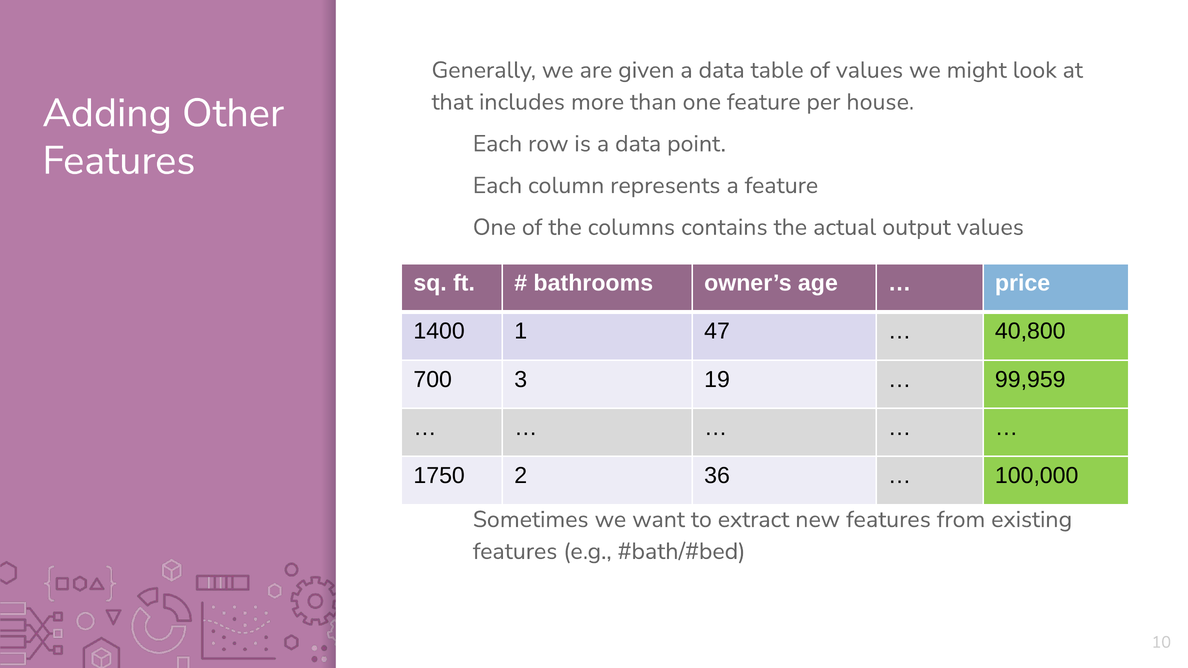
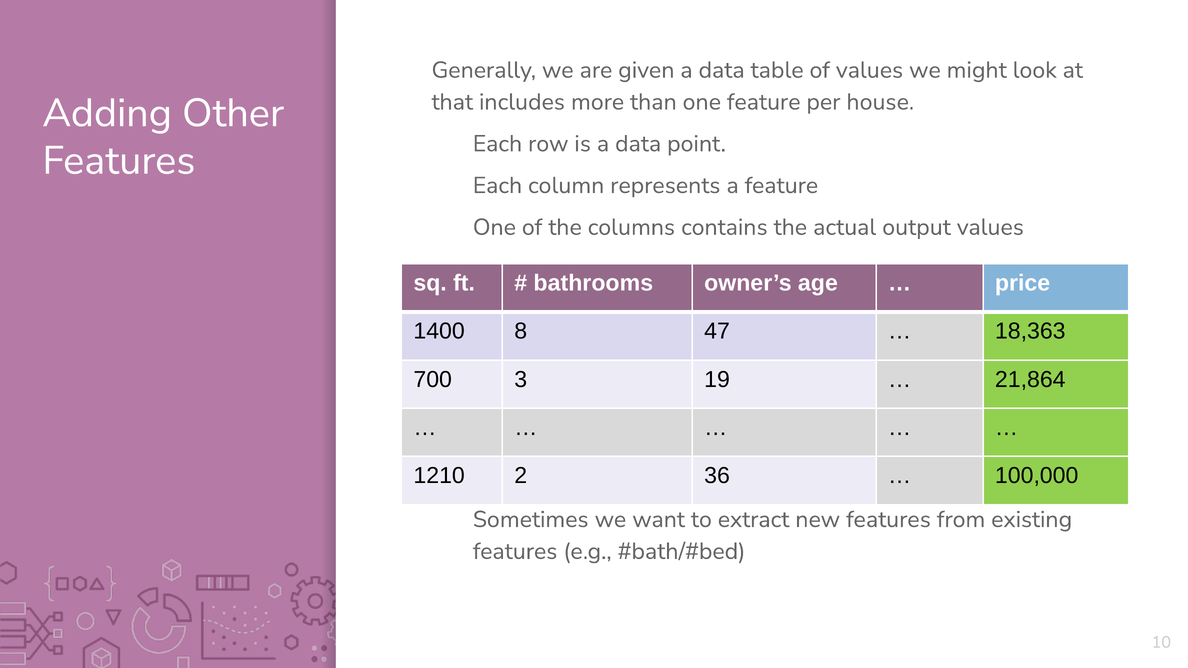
1: 1 -> 8
40,800: 40,800 -> 18,363
99,959: 99,959 -> 21,864
1750: 1750 -> 1210
